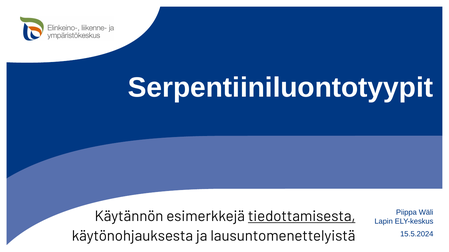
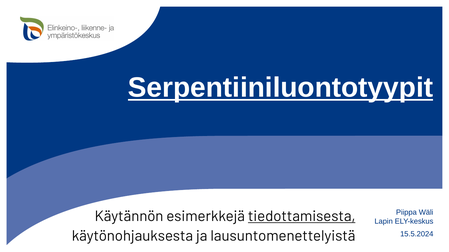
Serpentiiniluontotyypit underline: none -> present
